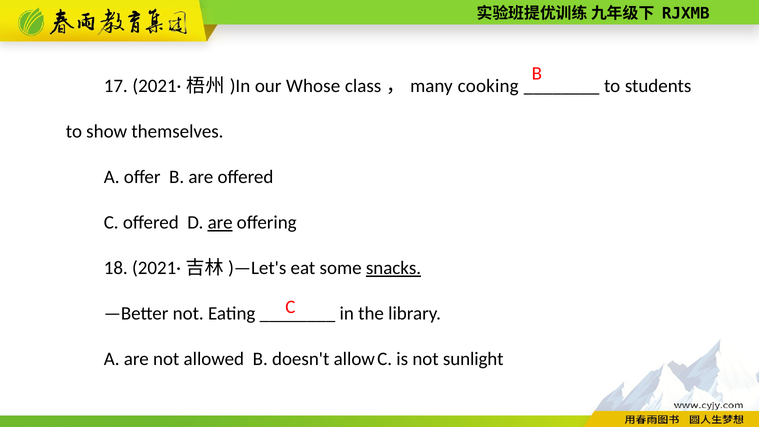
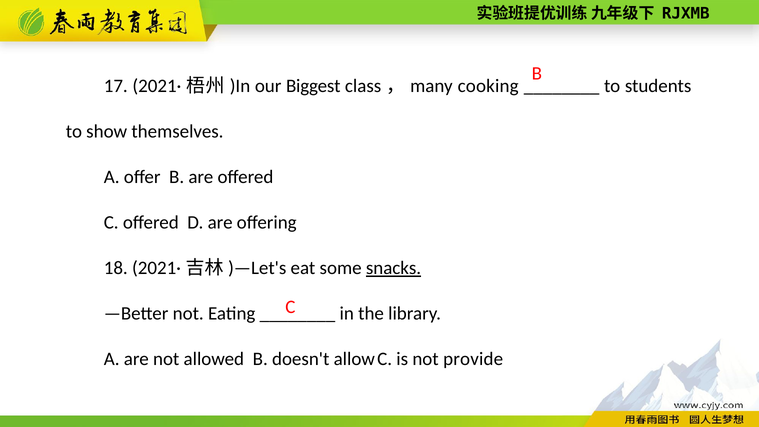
Whose: Whose -> Biggest
are at (220, 223) underline: present -> none
sunlight: sunlight -> provide
